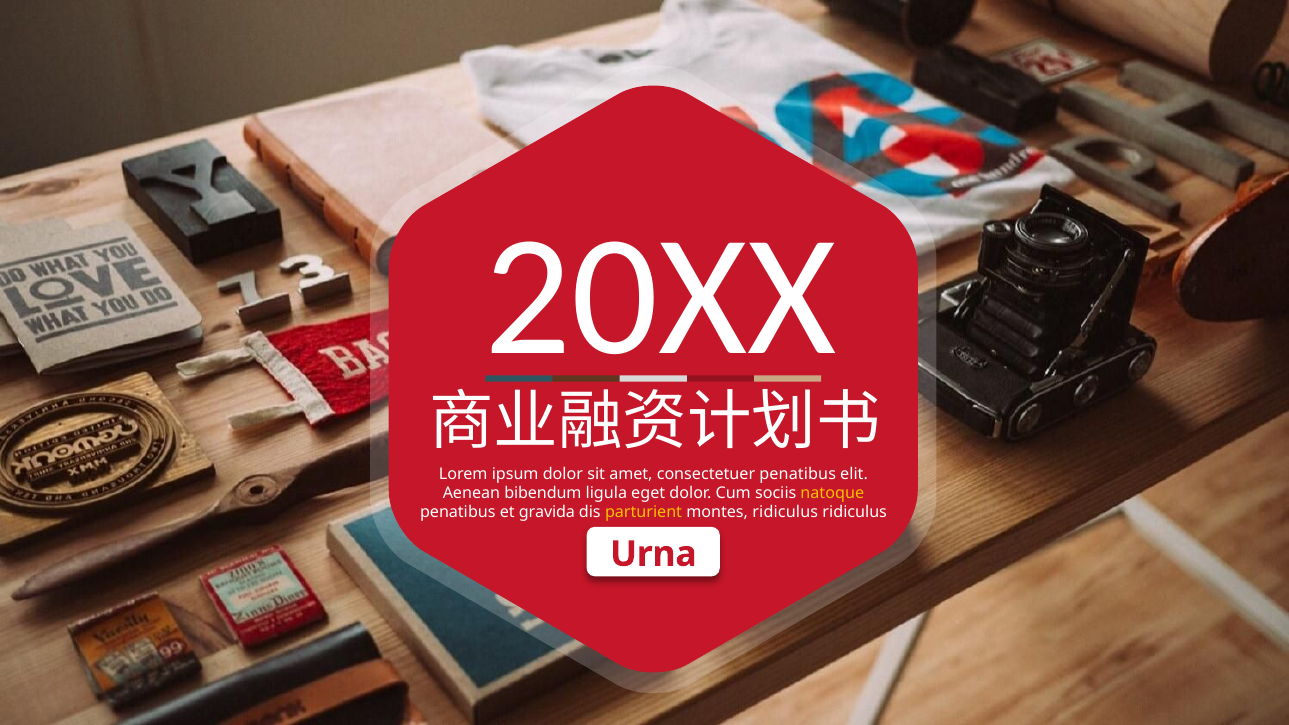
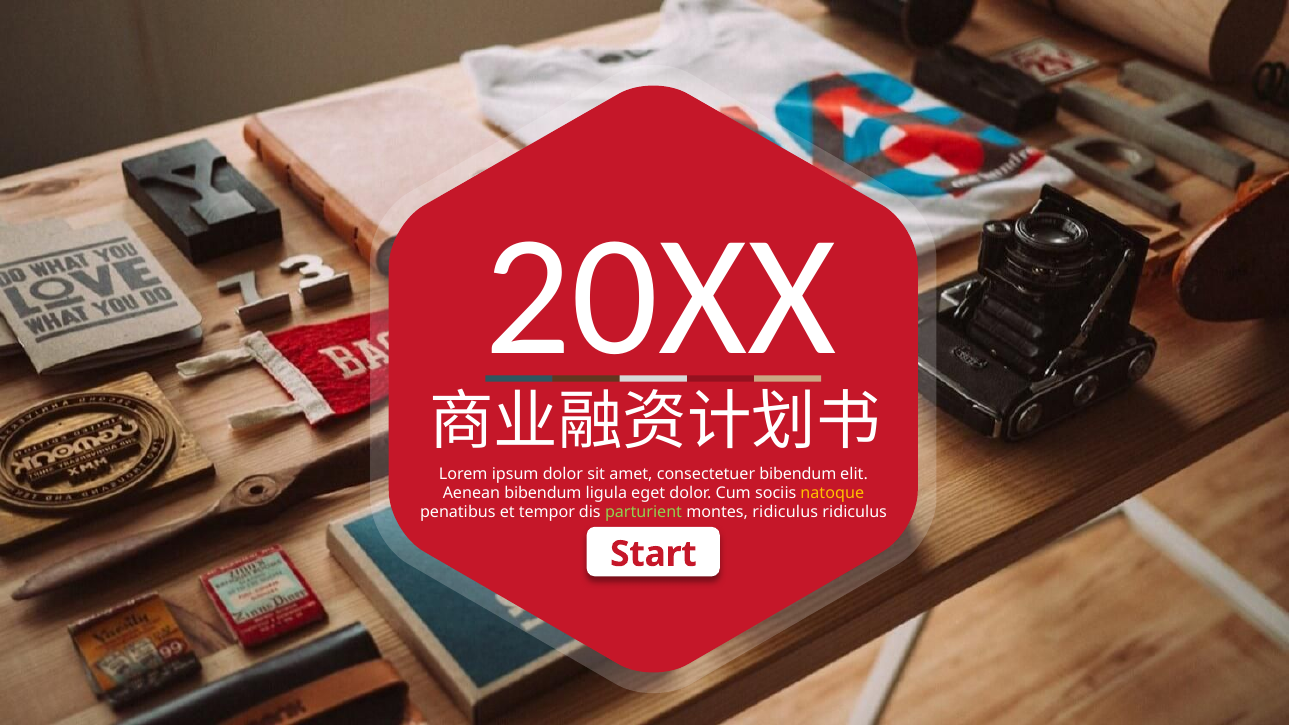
consectetuer penatibus: penatibus -> bibendum
gravida: gravida -> tempor
parturient colour: yellow -> light green
Urna: Urna -> Start
